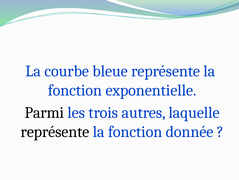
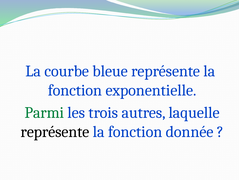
Parmi colour: black -> green
